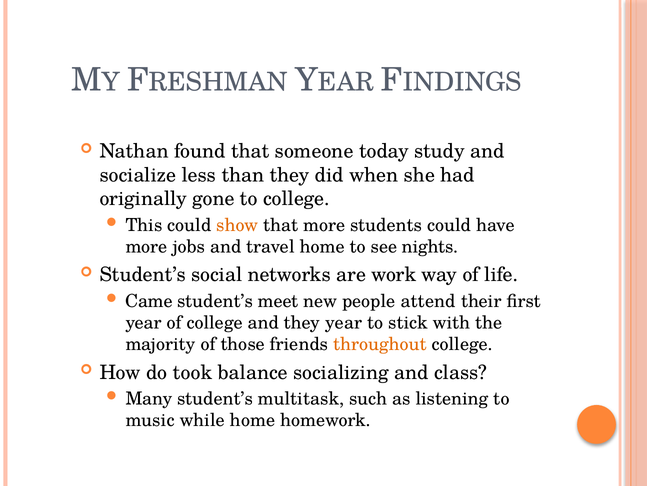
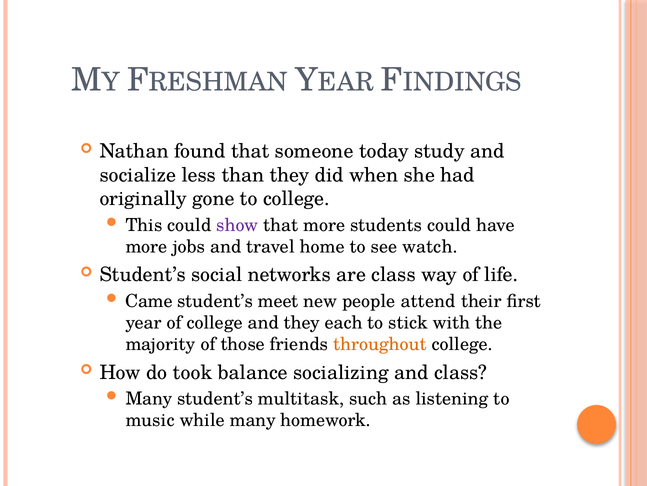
show colour: orange -> purple
nights: nights -> watch
are work: work -> class
they year: year -> each
while home: home -> many
